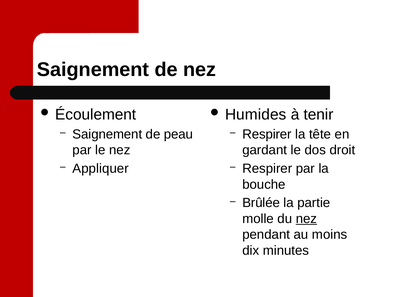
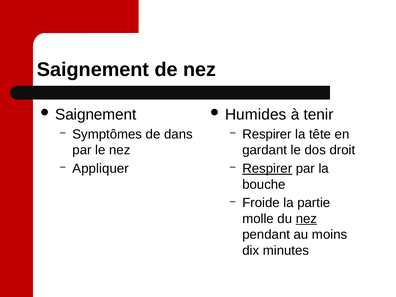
Écoulement at (96, 115): Écoulement -> Saignement
Saignement at (107, 134): Saignement -> Symptômes
peau: peau -> dans
Respirer at (267, 169) underline: none -> present
Brûlée: Brûlée -> Froide
